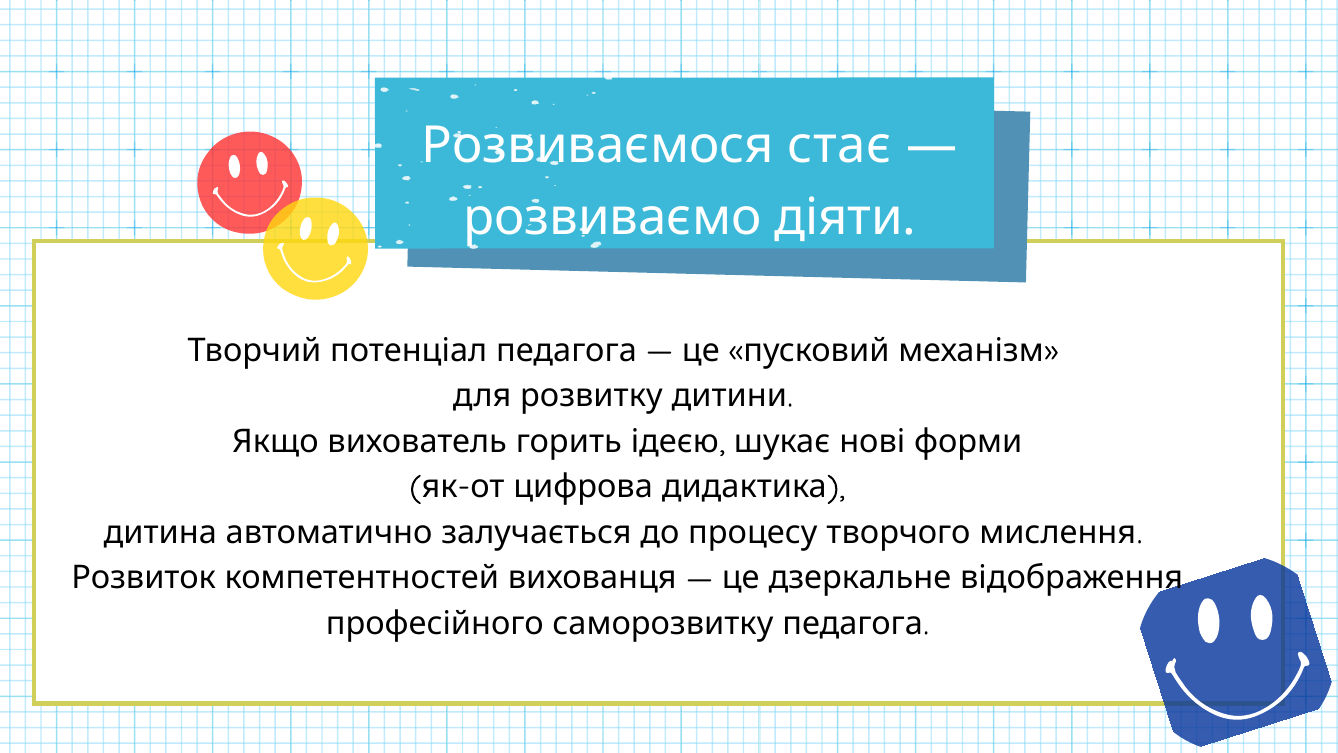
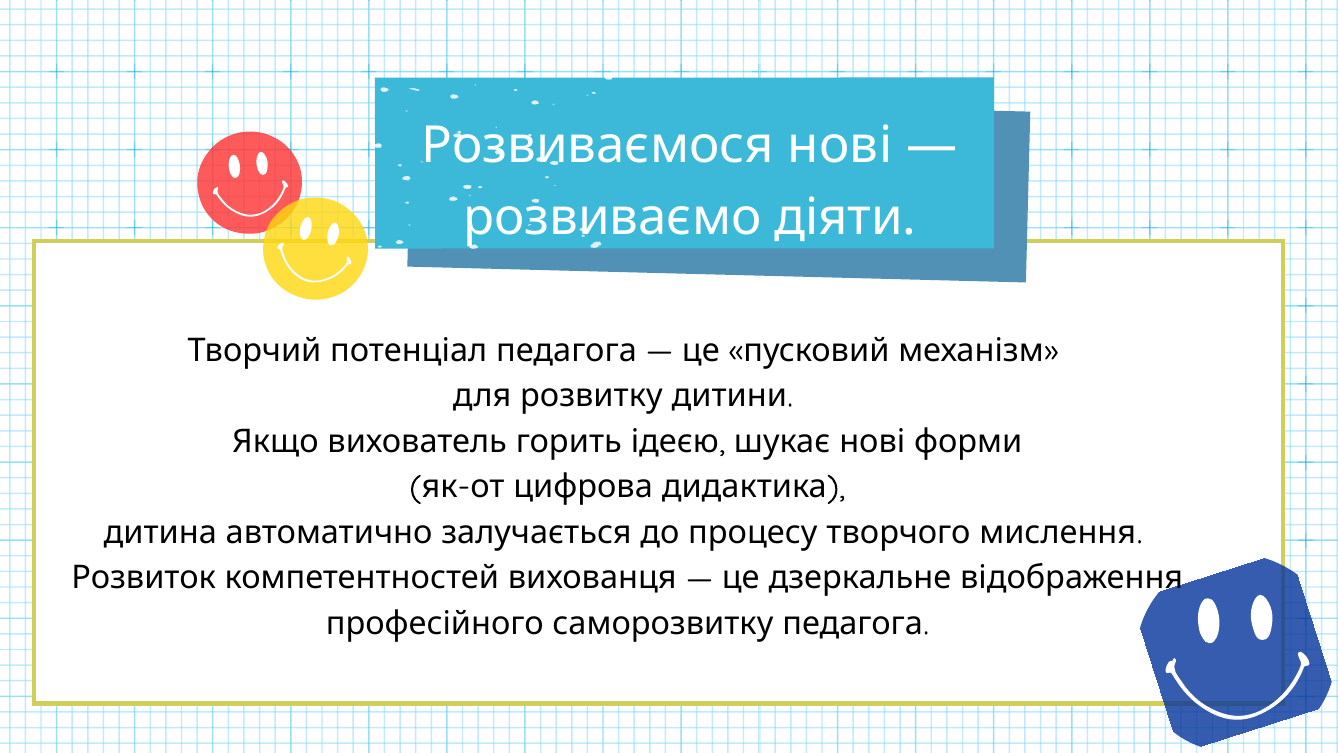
Розвиваємося стає: стає -> нові
